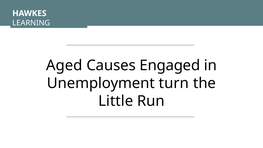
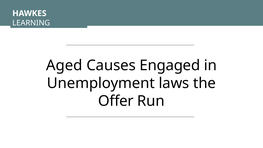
turn: turn -> laws
Little: Little -> Offer
